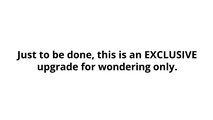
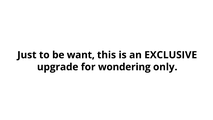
done: done -> want
